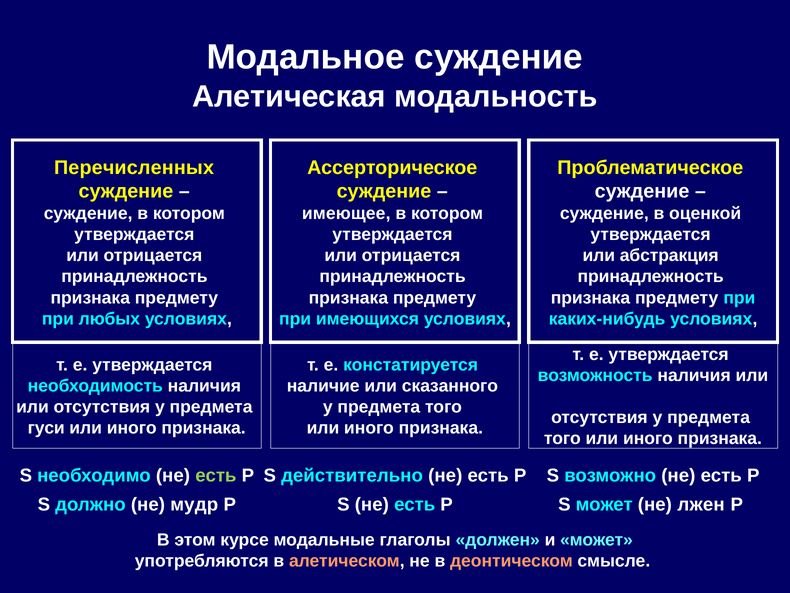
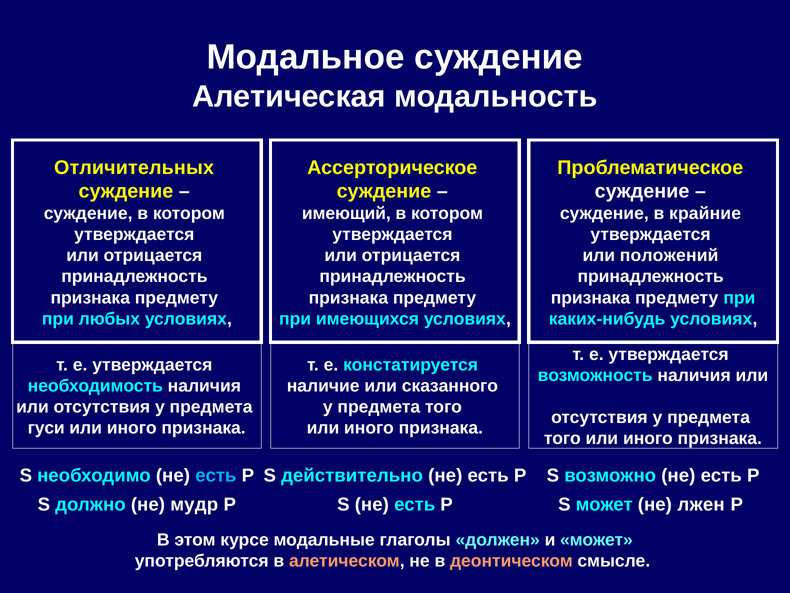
Перечисленных: Перечисленных -> Отличительных
имеющее: имеющее -> имеющий
оценкой: оценкой -> крайние
абстракция: абстракция -> положений
есть at (216, 475) colour: light green -> light blue
